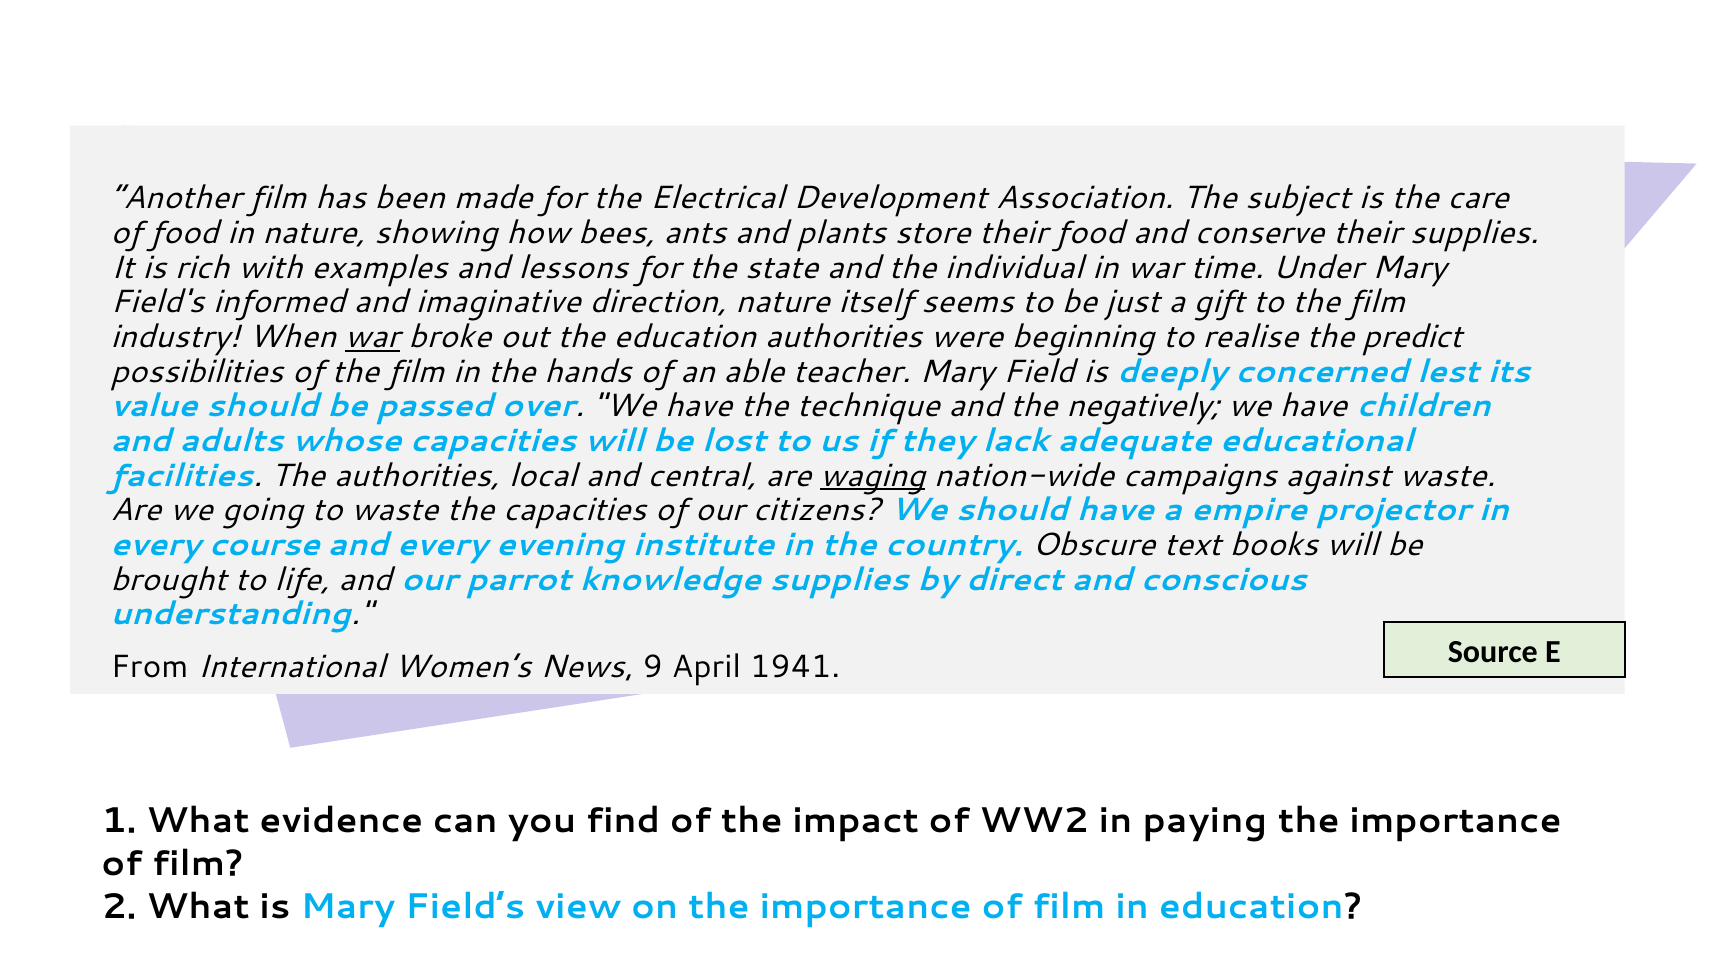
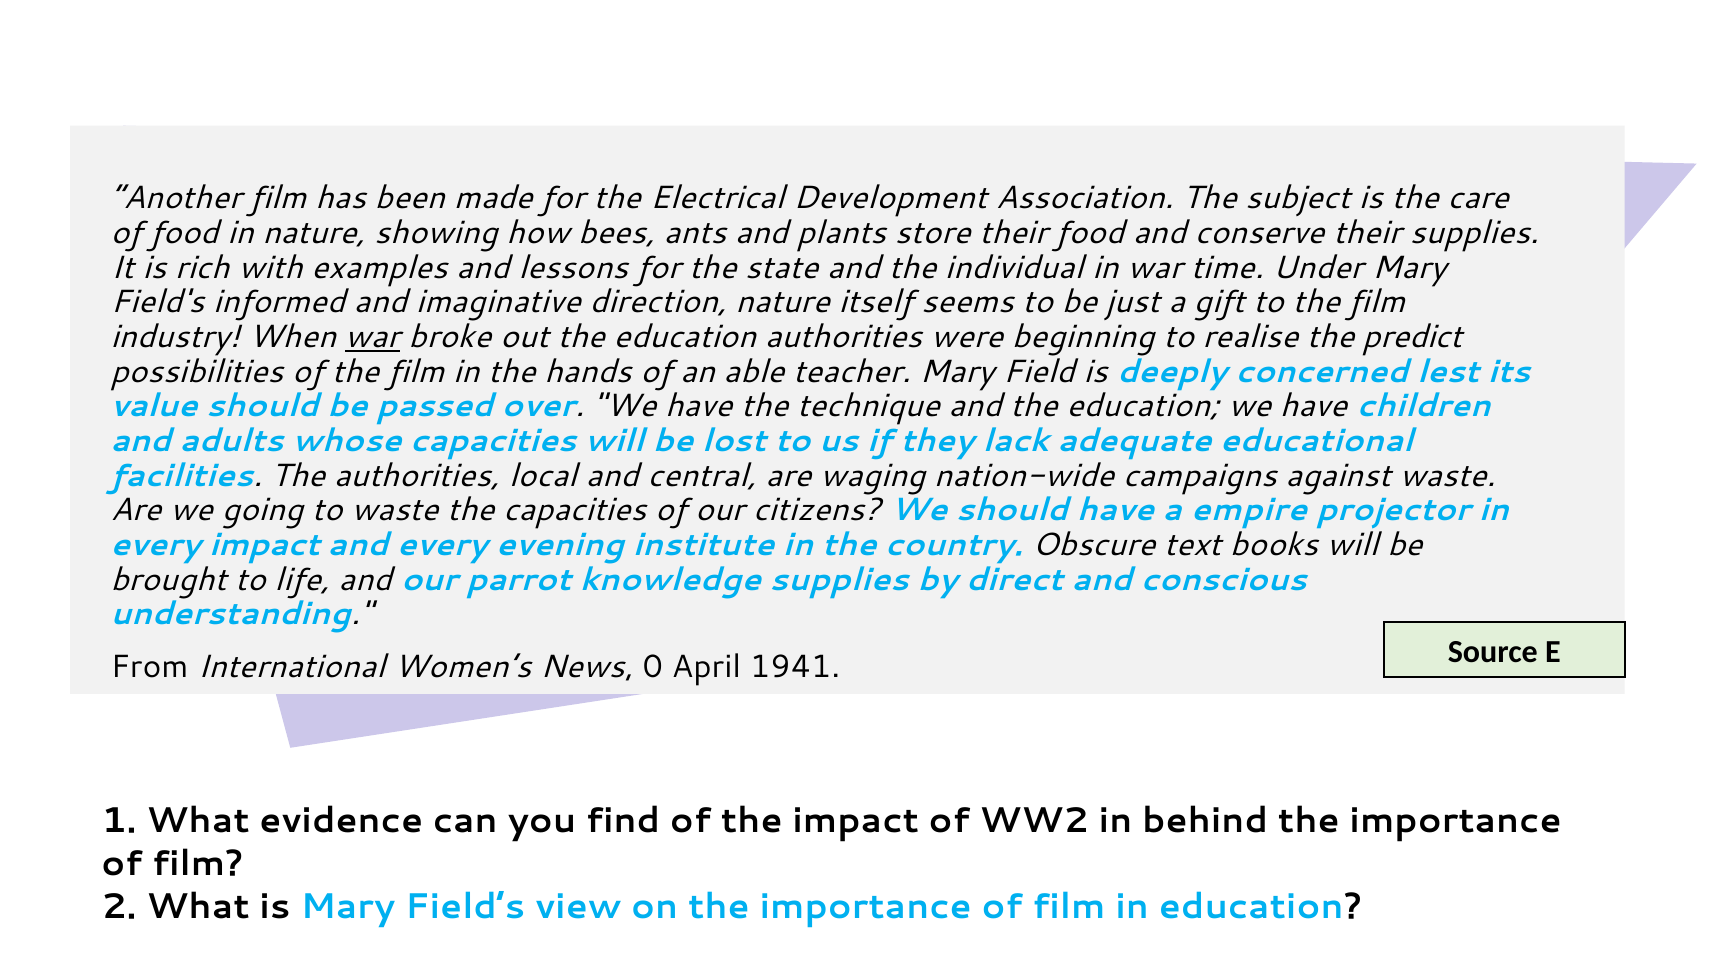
and the negatively: negatively -> education
waging underline: present -> none
every course: course -> impact
9: 9 -> 0
paying: paying -> behind
